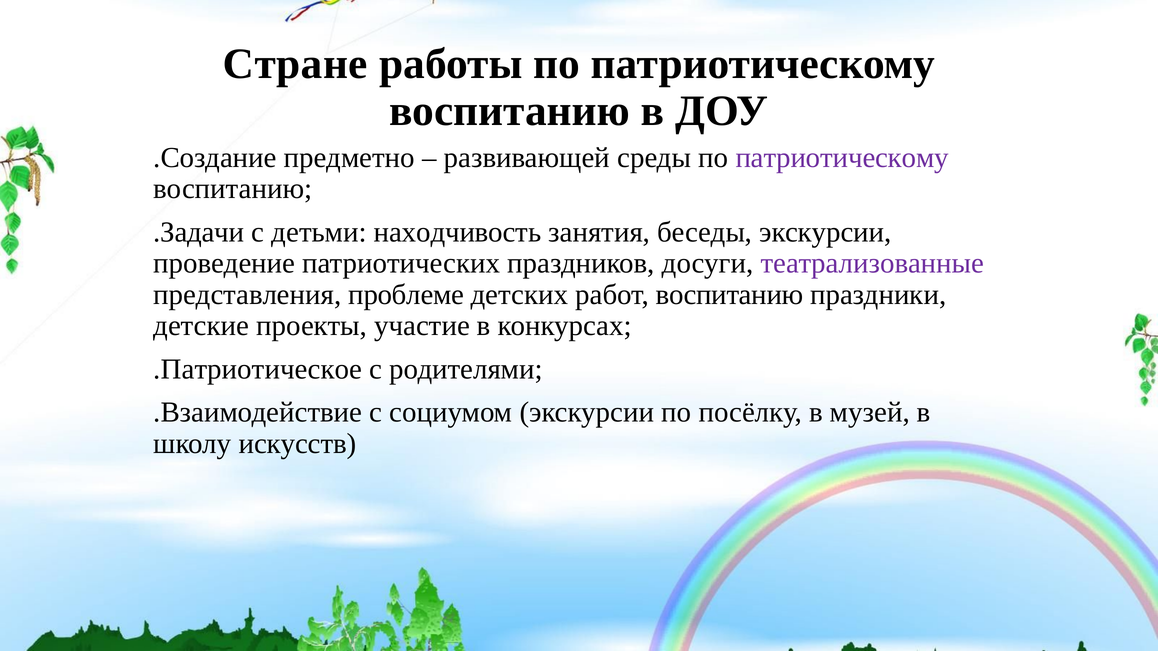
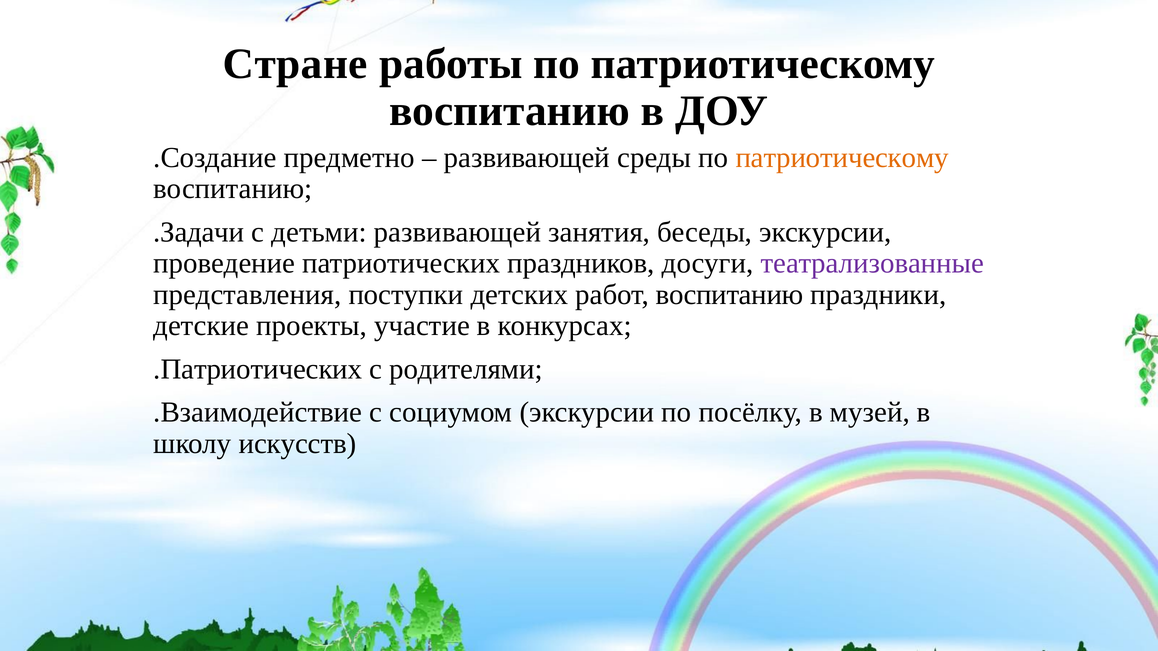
патриотическому at (842, 158) colour: purple -> orange
детьми находчивость: находчивость -> развивающей
проблеме: проблеме -> поступки
.Патриотическое: .Патриотическое -> .Патриотических
